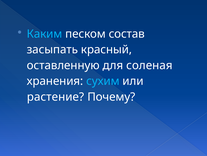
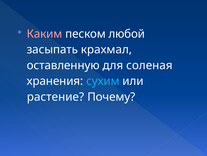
Каким colour: light blue -> pink
состав: состав -> любой
красный: красный -> крахмал
